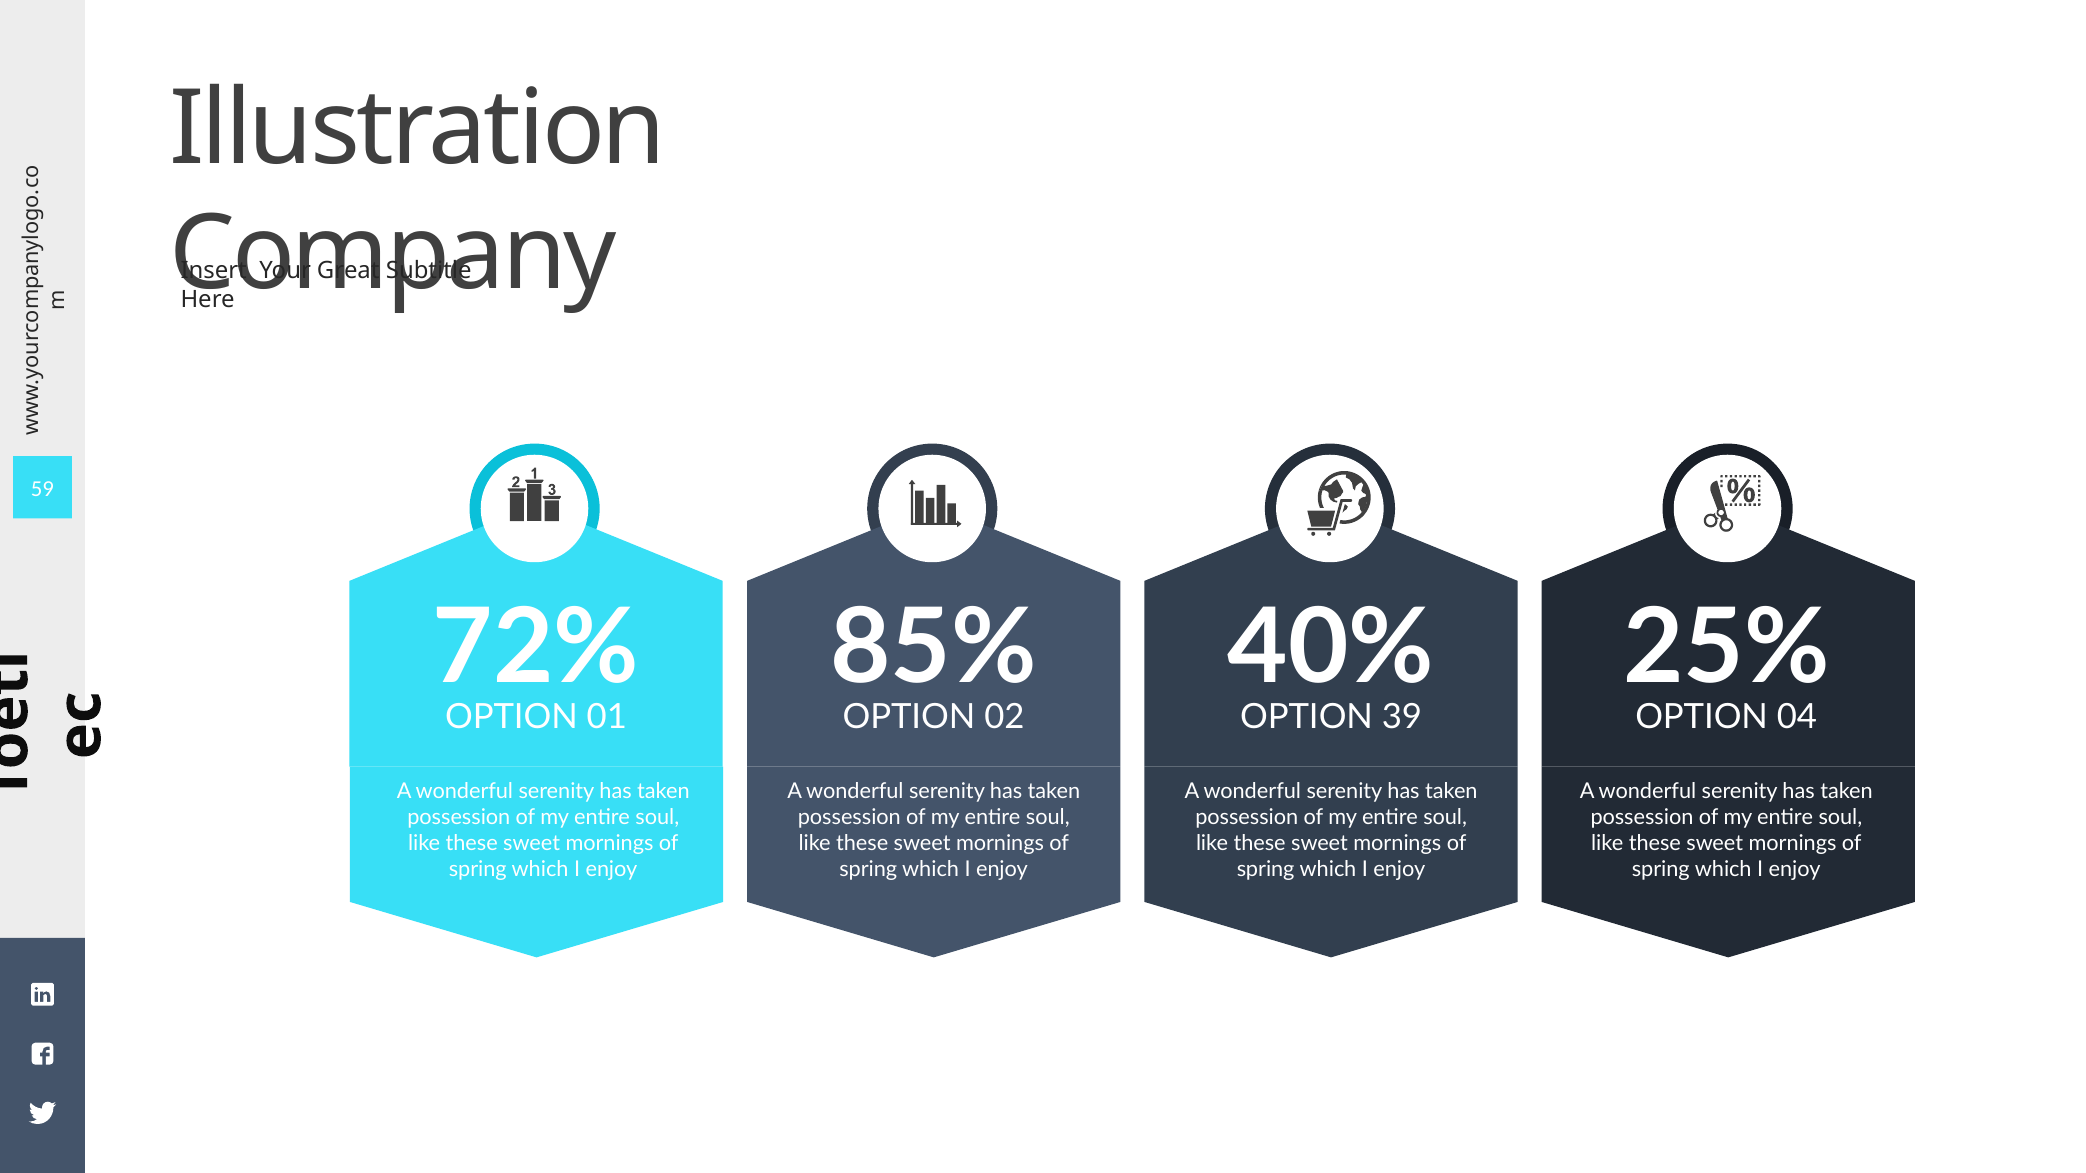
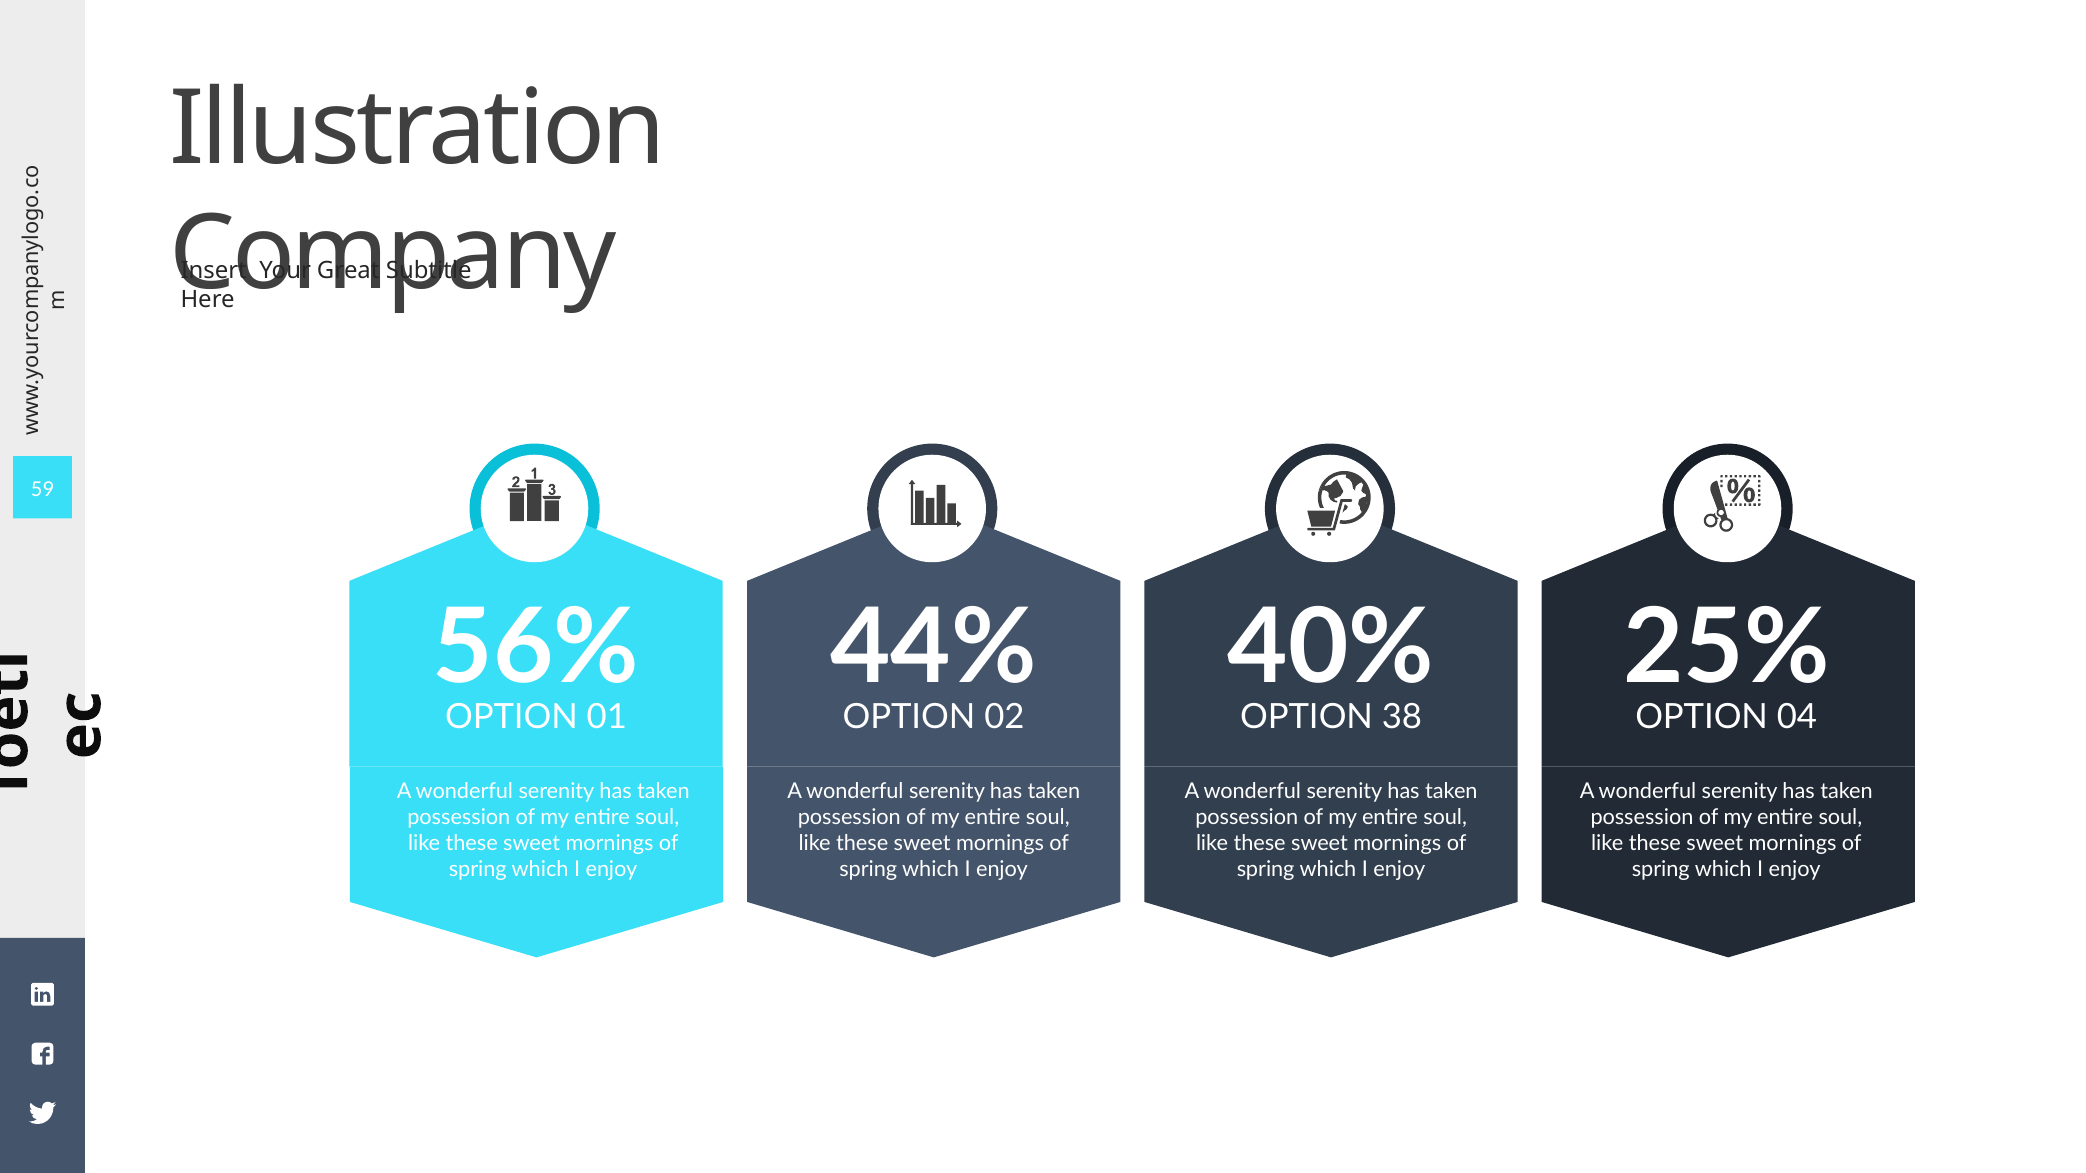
72%: 72% -> 56%
85%: 85% -> 44%
39: 39 -> 38
